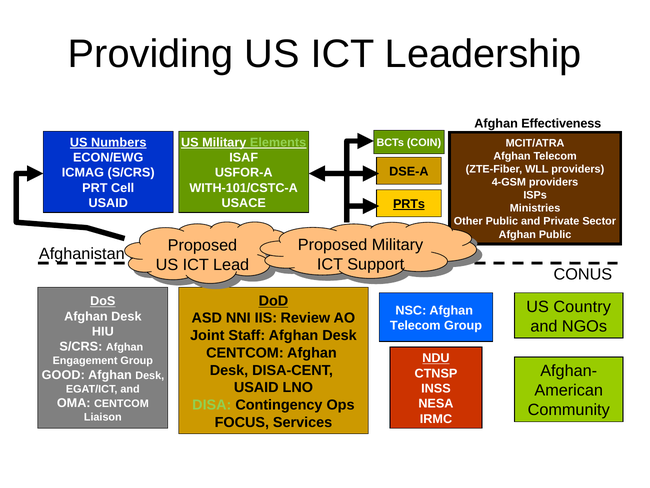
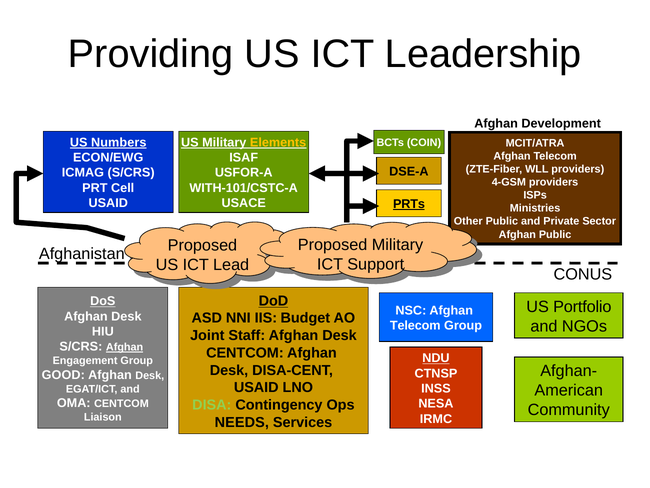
Effectiveness: Effectiveness -> Development
Elements colour: light green -> yellow
Country: Country -> Portfolio
Review: Review -> Budget
Afghan at (125, 347) underline: none -> present
FOCUS: FOCUS -> NEEDS
